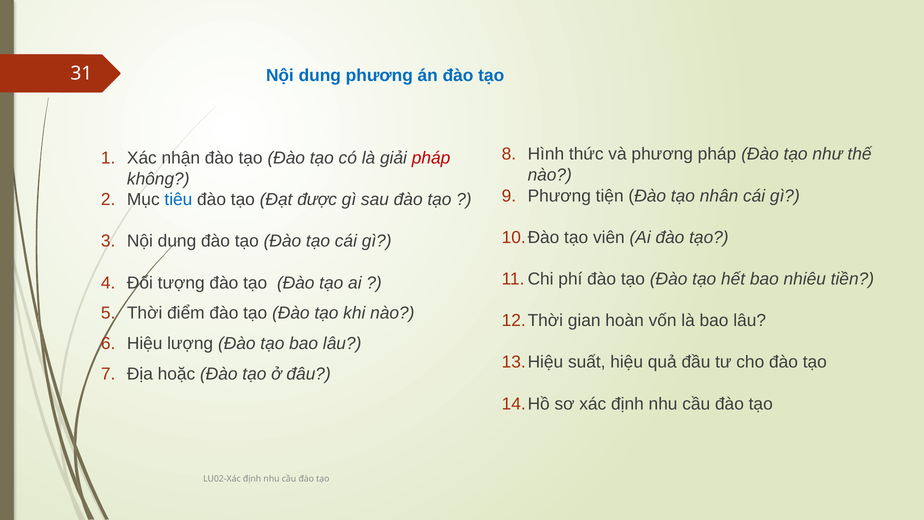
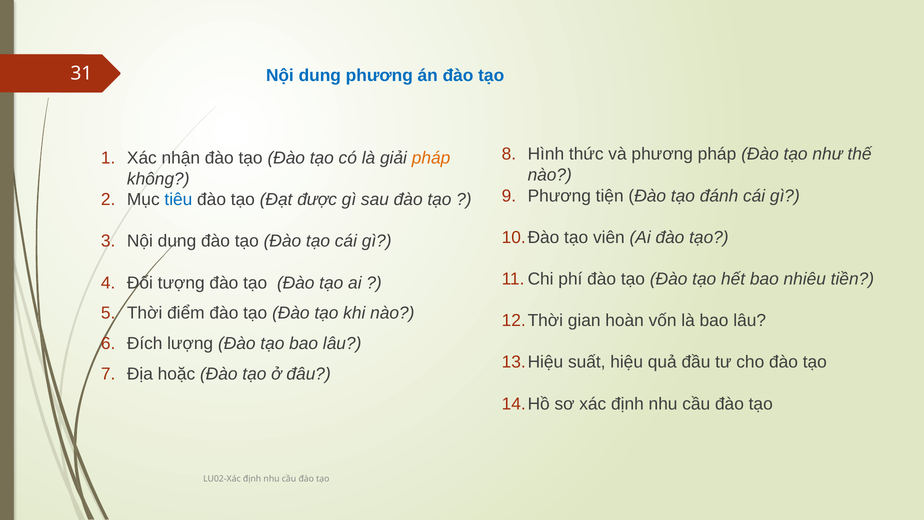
pháp at (431, 158) colour: red -> orange
nhân: nhân -> đánh
Hiệu at (145, 344): Hiệu -> Đích
